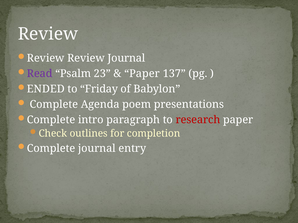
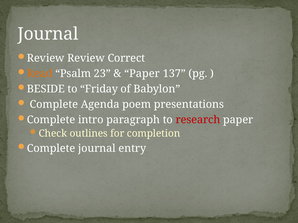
Review at (48, 34): Review -> Journal
Review Journal: Journal -> Correct
Read colour: purple -> orange
ENDED: ENDED -> BESIDE
